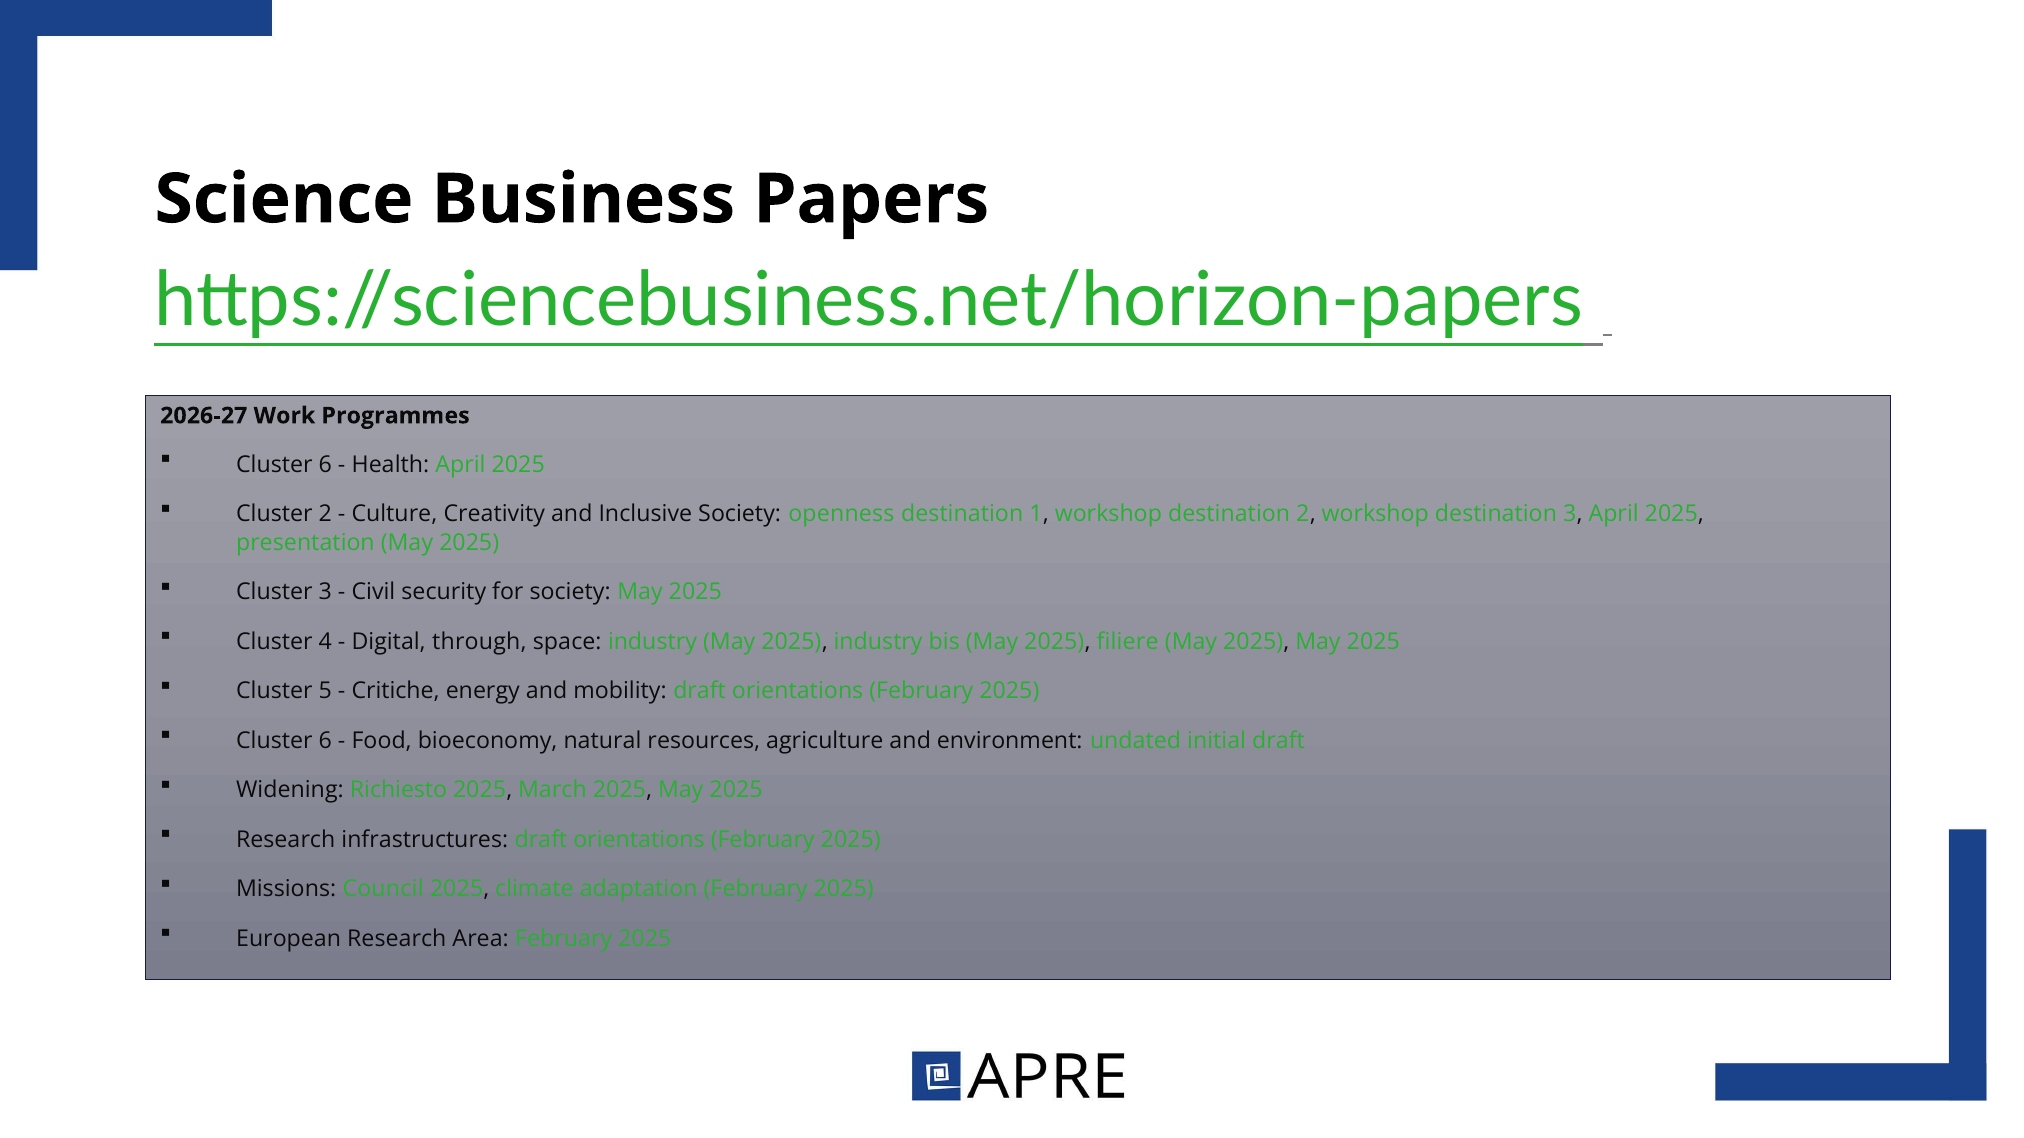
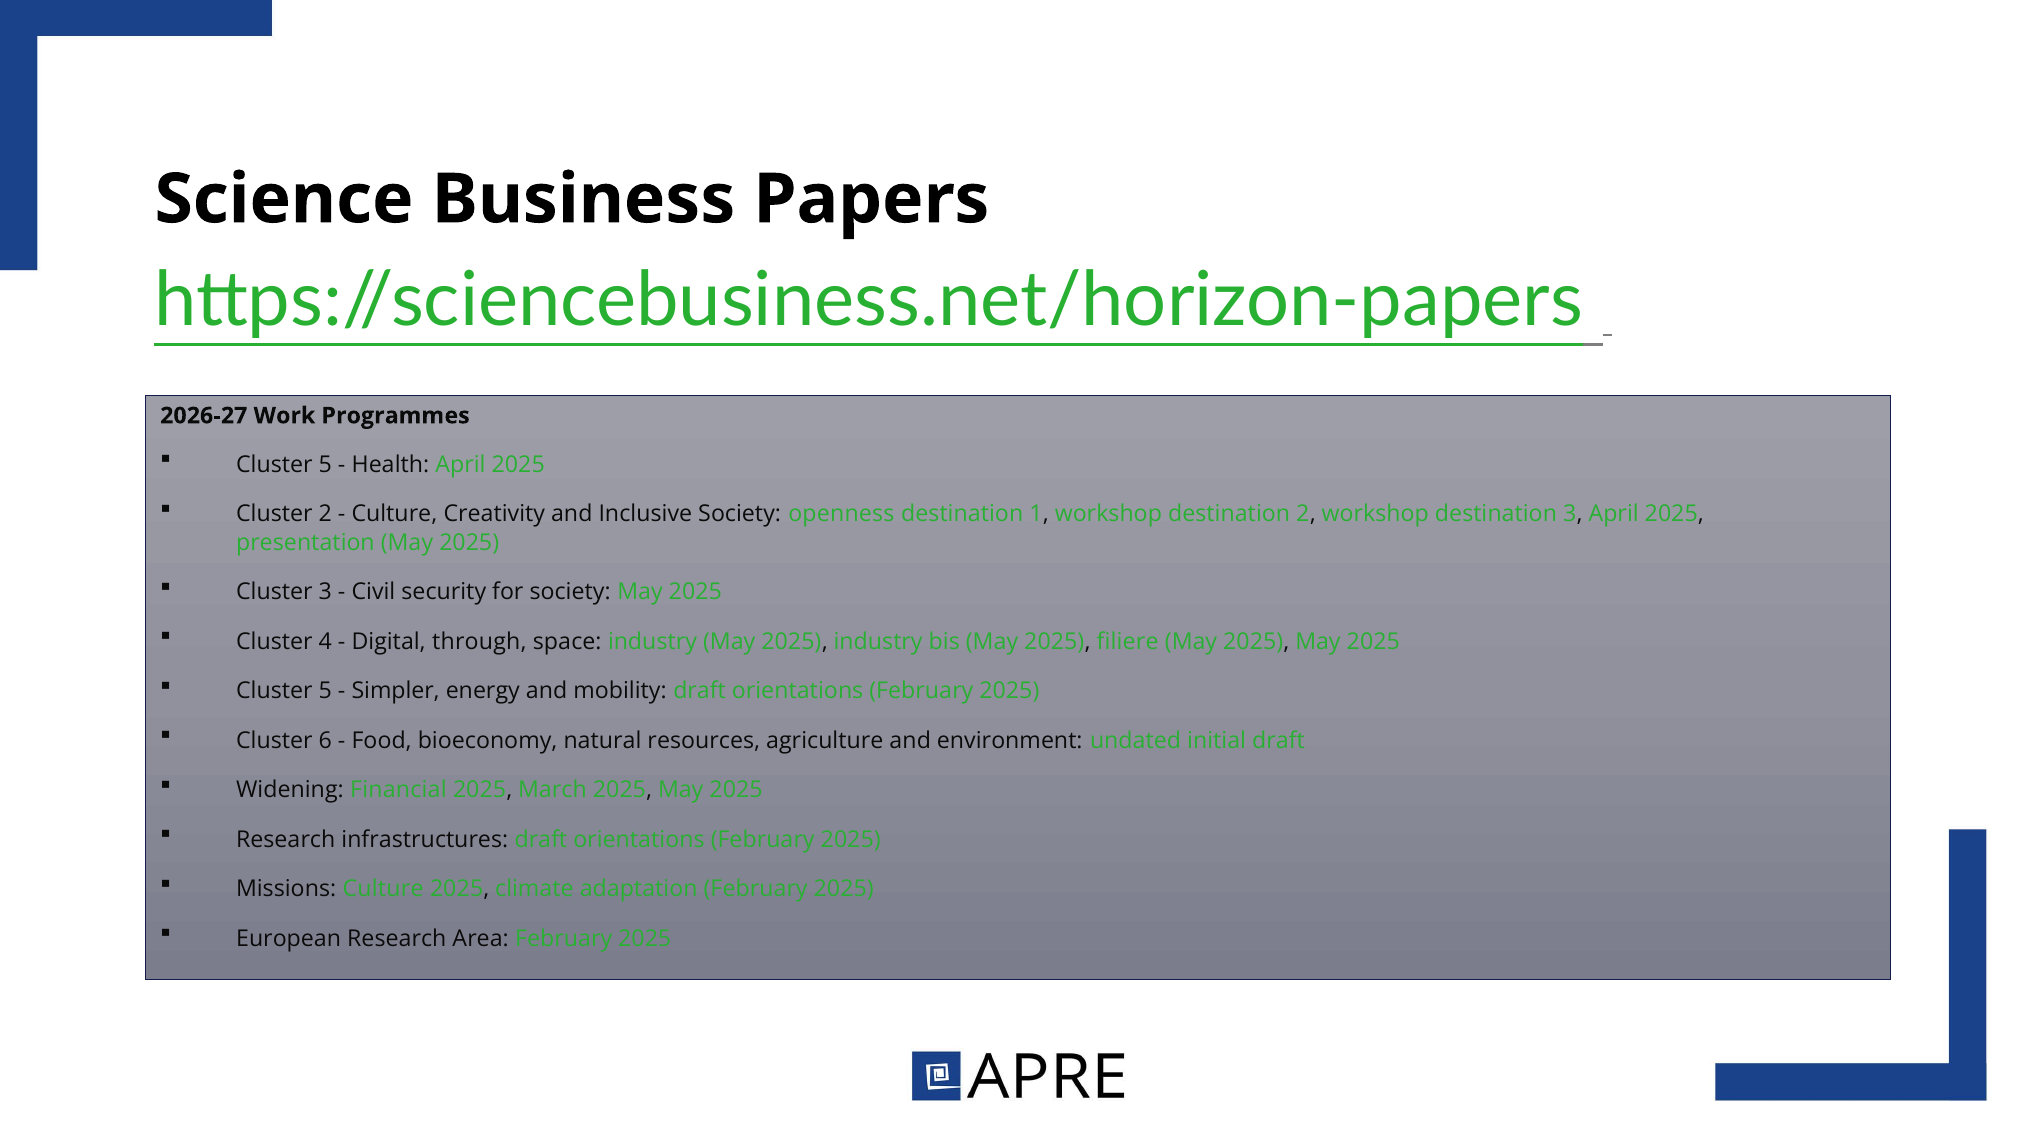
6 at (325, 465): 6 -> 5
Critiche: Critiche -> Simpler
Richiesto: Richiesto -> Financial
Missions Council: Council -> Culture
